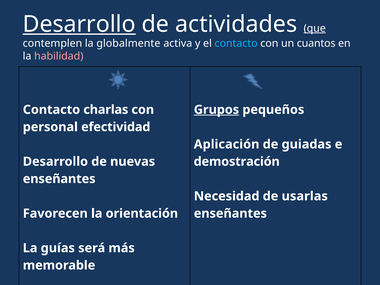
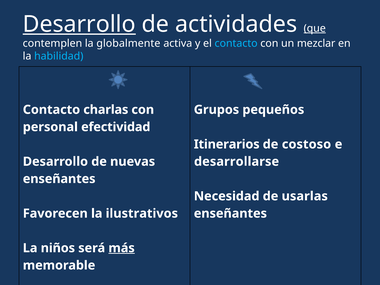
cuantos: cuantos -> mezclar
habilidad colour: pink -> light blue
Grupos underline: present -> none
Aplicación: Aplicación -> Itinerarios
guiadas: guiadas -> costoso
demostración: demostración -> desarrollarse
orientación: orientación -> ilustrativos
guías: guías -> niños
más underline: none -> present
